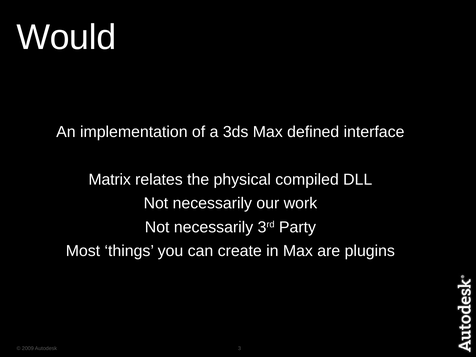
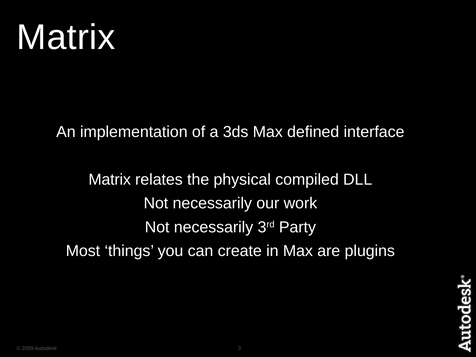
Would at (66, 37): Would -> Matrix
